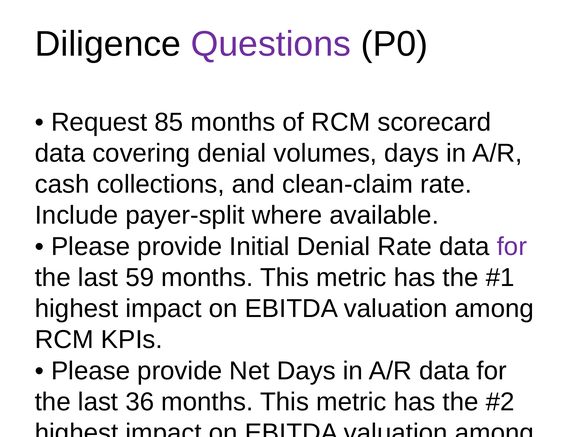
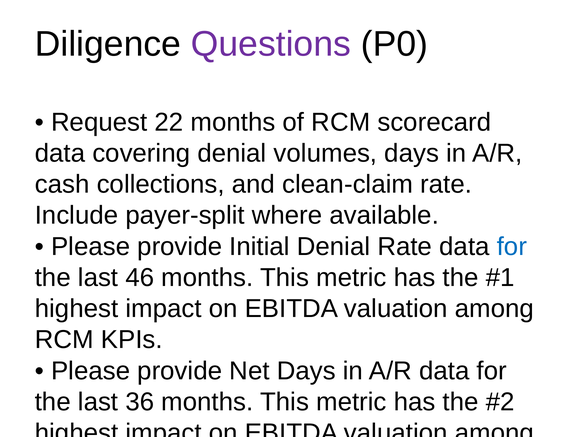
85: 85 -> 22
for at (512, 246) colour: purple -> blue
59: 59 -> 46
